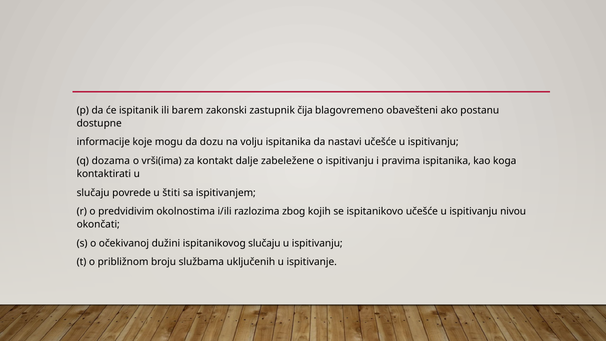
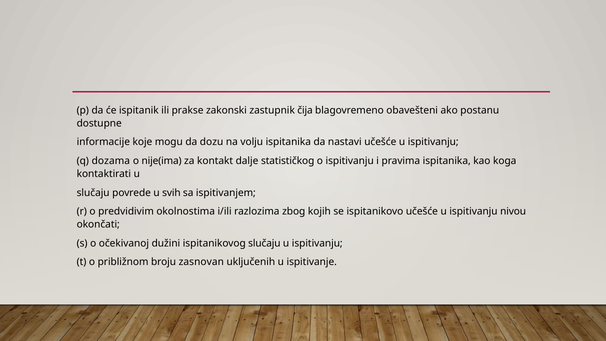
barem: barem -> prakse
vrši(ima: vrši(ima -> nije(ima
zabeležene: zabeležene -> statističkog
štiti: štiti -> svih
službama: službama -> zasnovan
